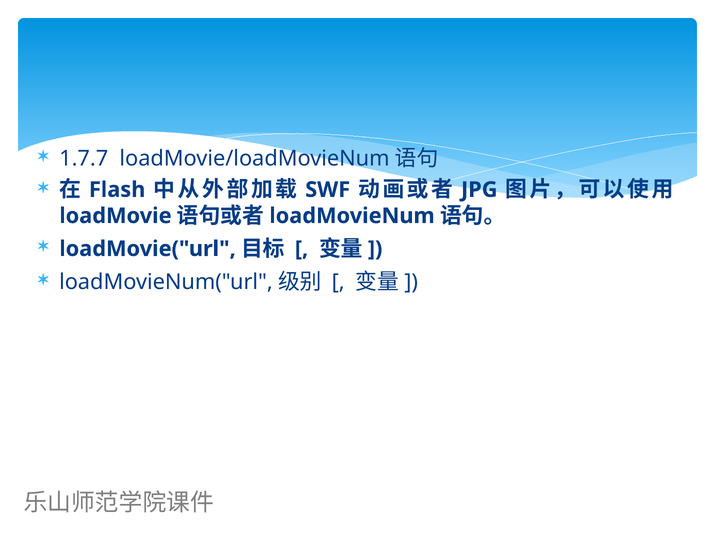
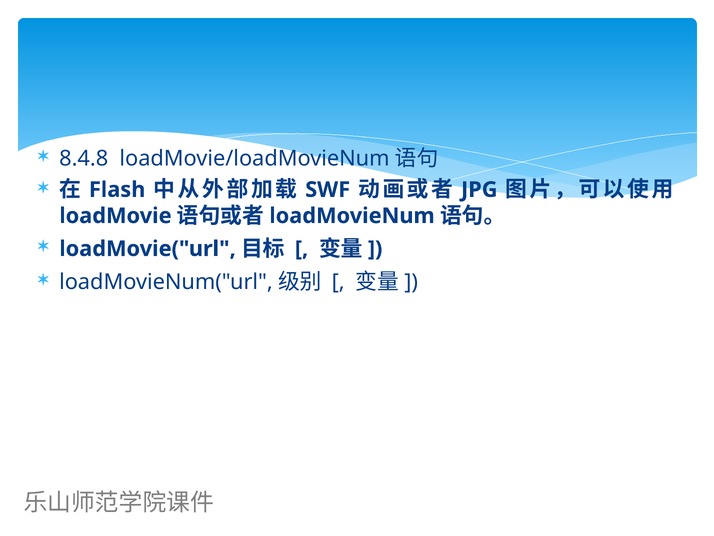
1.7.7: 1.7.7 -> 8.4.8
